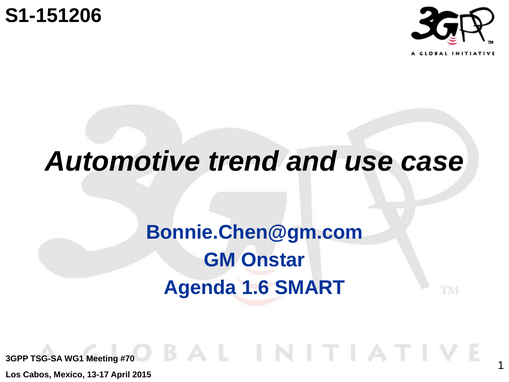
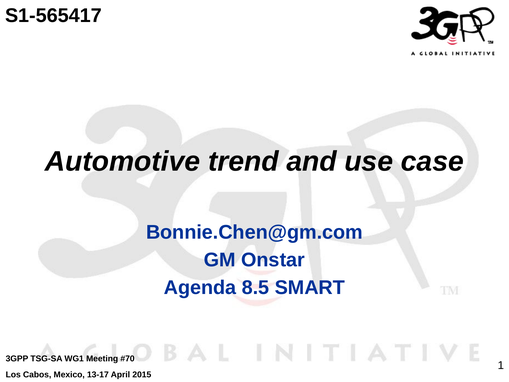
S1-151206: S1-151206 -> S1-565417
1.6: 1.6 -> 8.5
